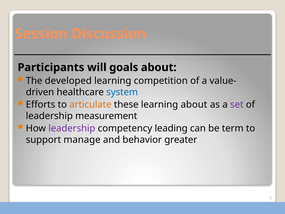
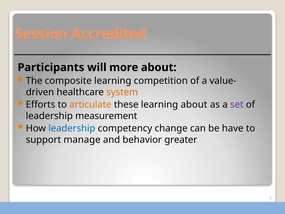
Discussion: Discussion -> Accredited
goals: goals -> more
developed: developed -> composite
system colour: blue -> orange
leadership at (72, 128) colour: purple -> blue
leading: leading -> change
term: term -> have
